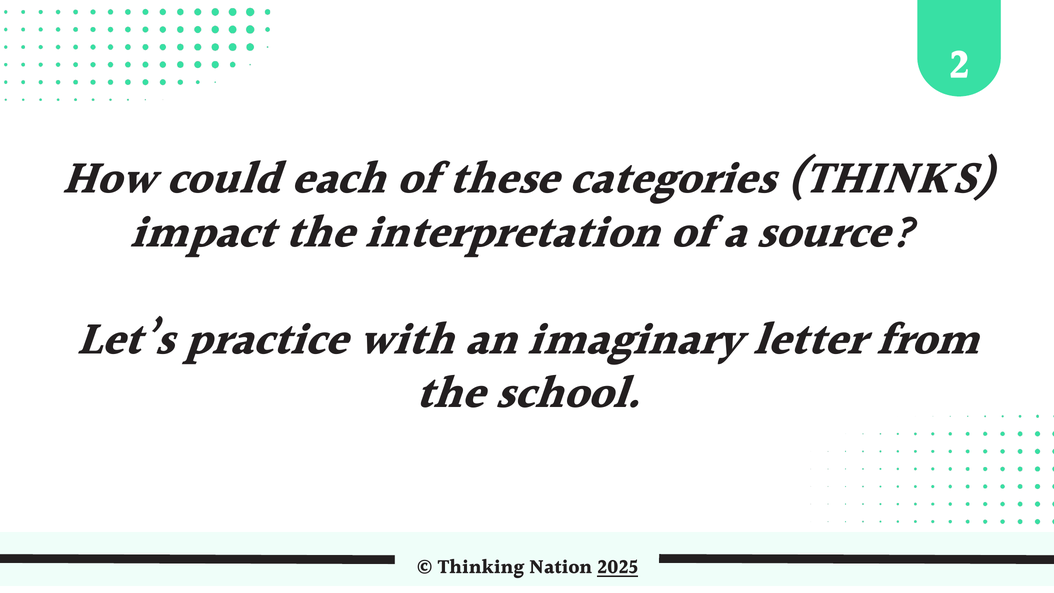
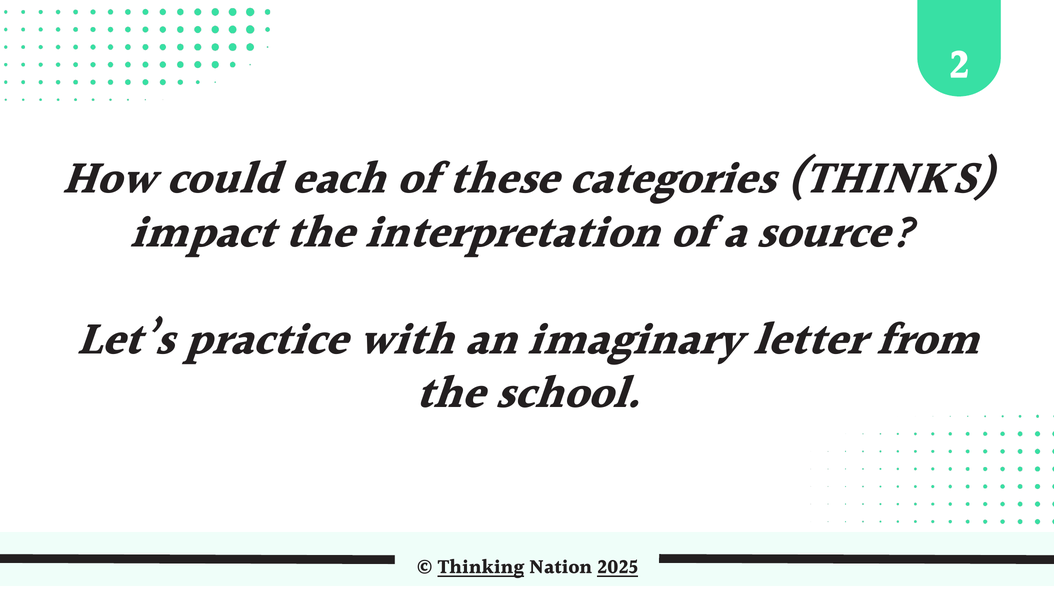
Thinking underline: none -> present
